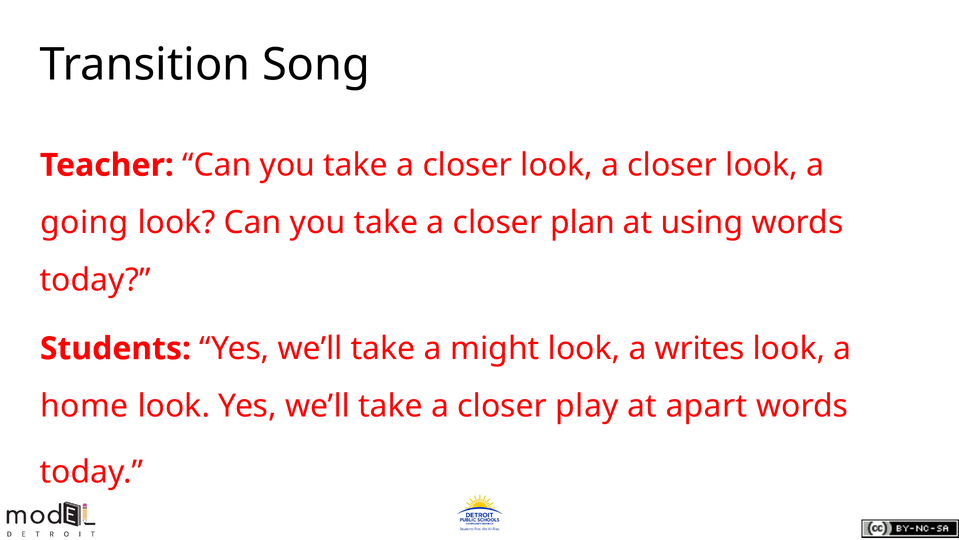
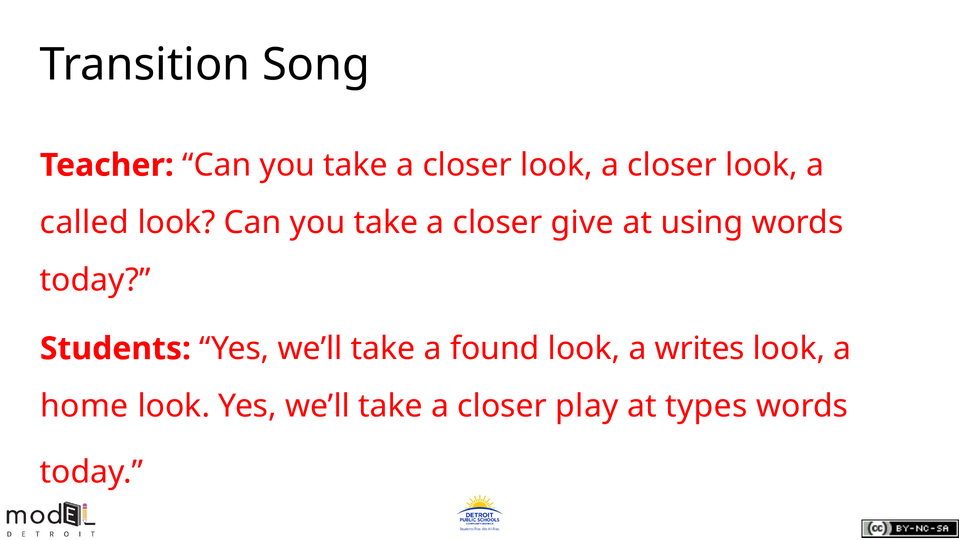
going: going -> called
plan: plan -> give
might: might -> found
apart: apart -> types
